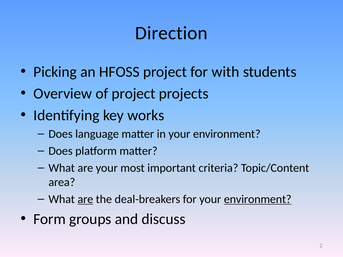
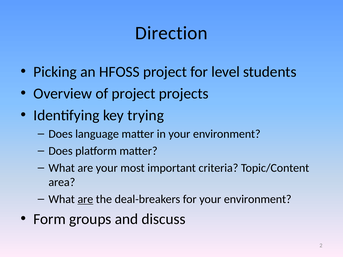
with: with -> level
works: works -> trying
environment at (258, 199) underline: present -> none
